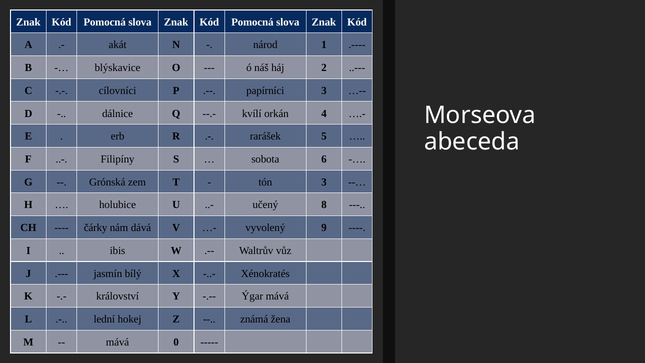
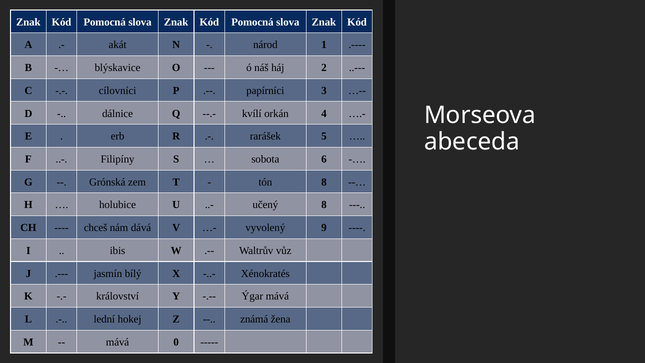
tón 3: 3 -> 8
čárky: čárky -> chceš
